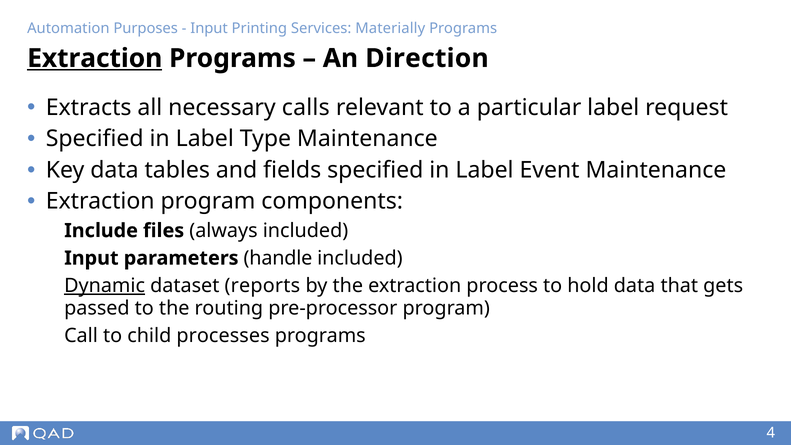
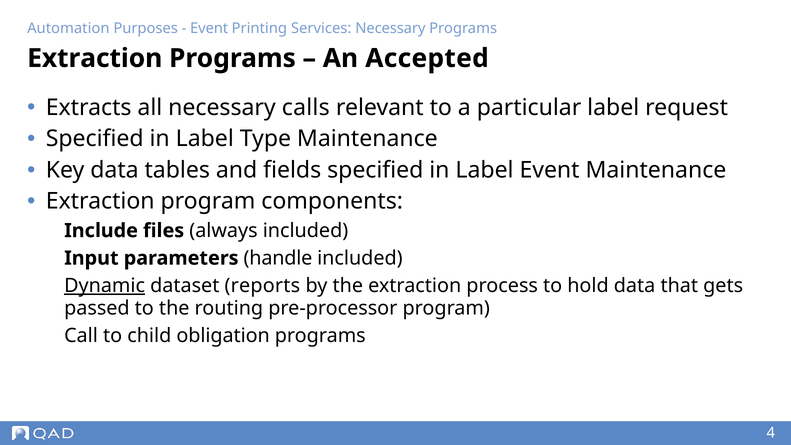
Input at (209, 29): Input -> Event
Services Materially: Materially -> Necessary
Extraction at (95, 58) underline: present -> none
Direction: Direction -> Accepted
processes: processes -> obligation
